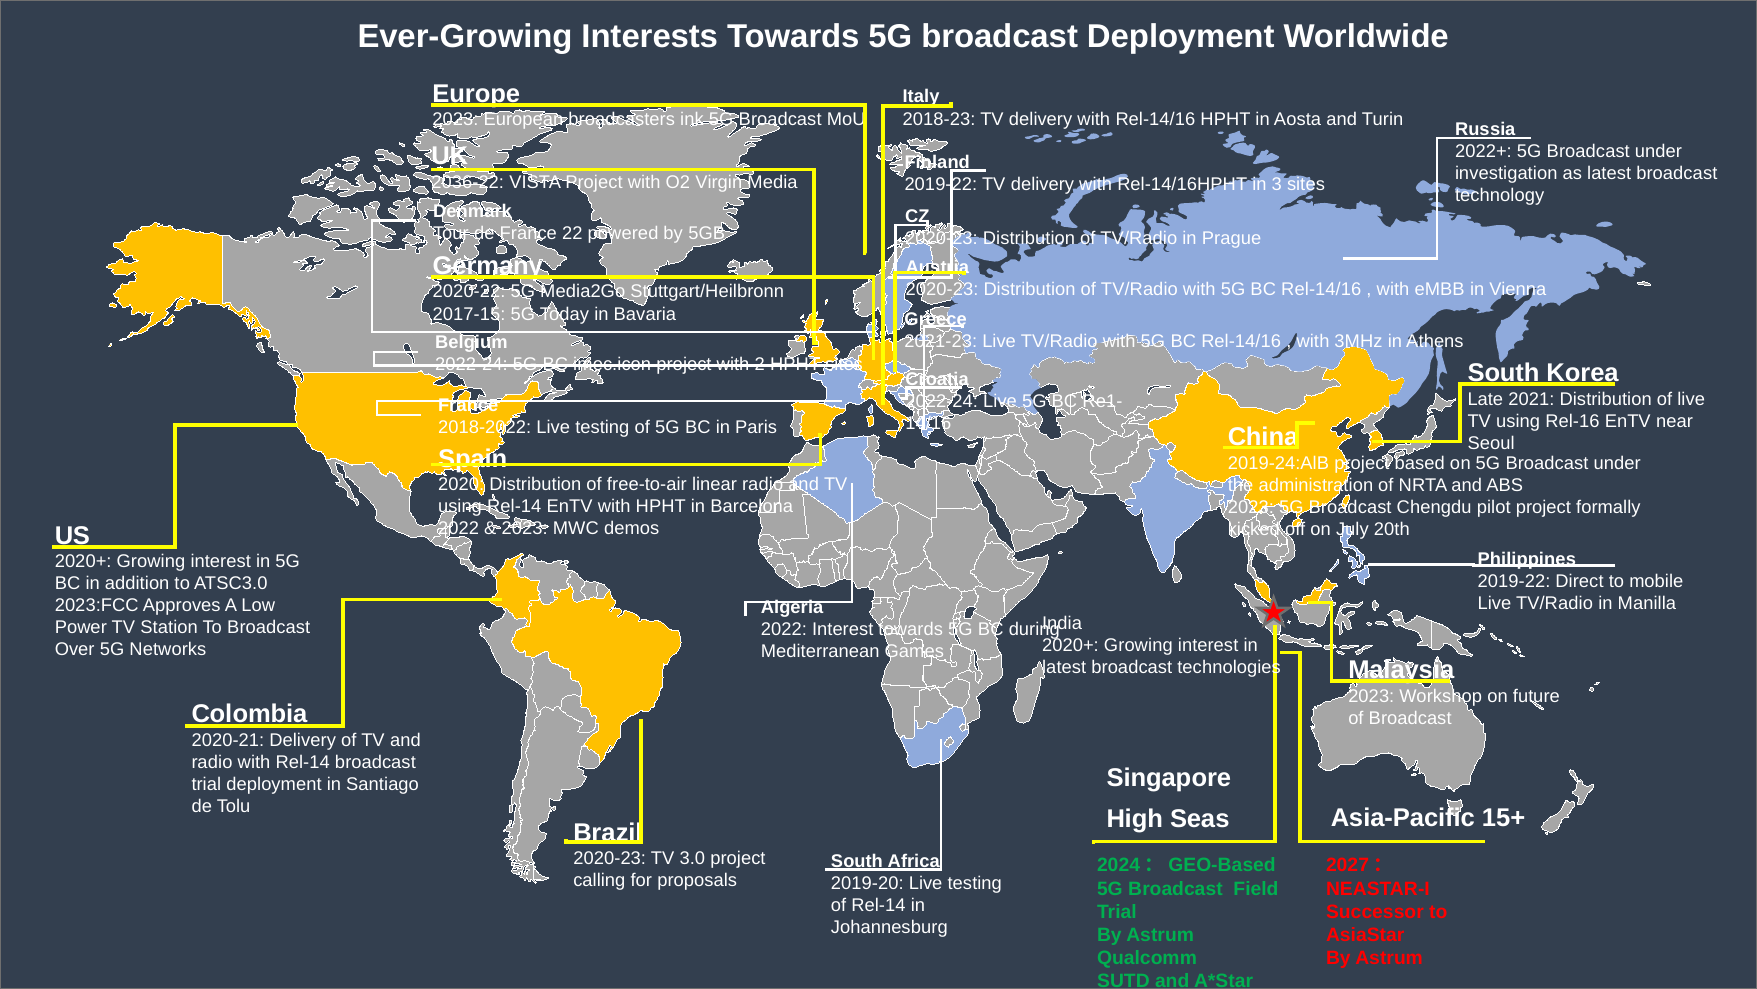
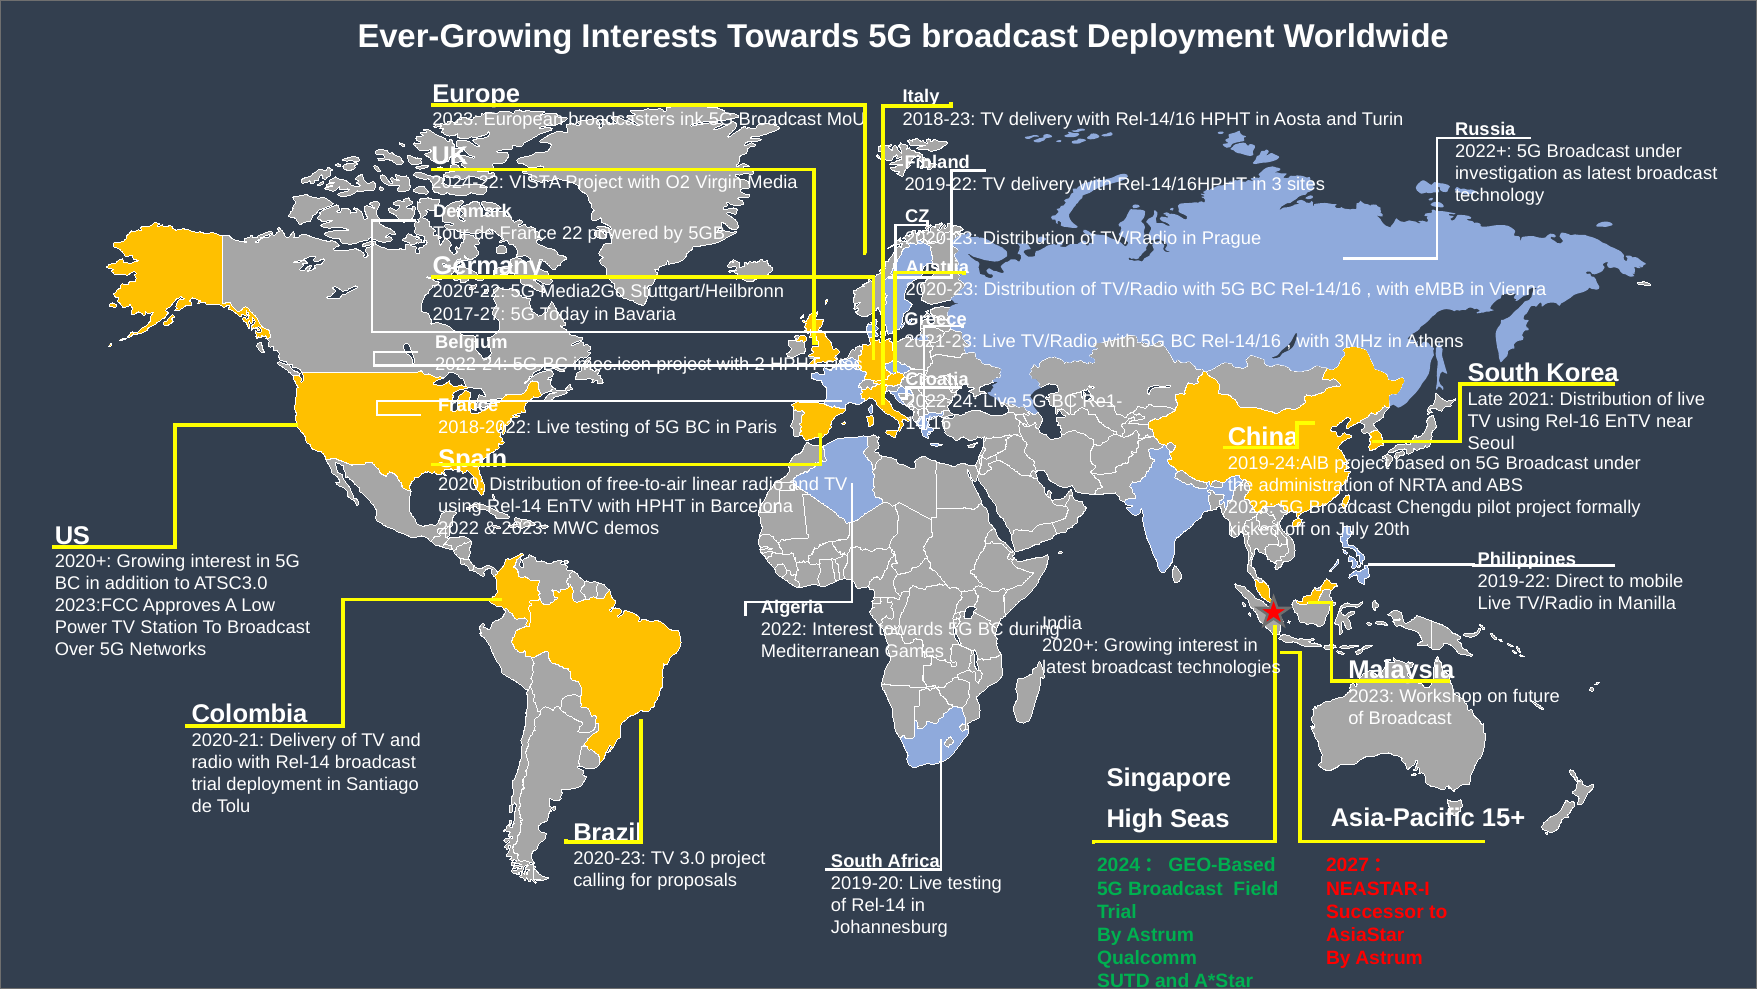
2036-22: 2036-22 -> 2024-22
2017-15: 2017-15 -> 2017-27
